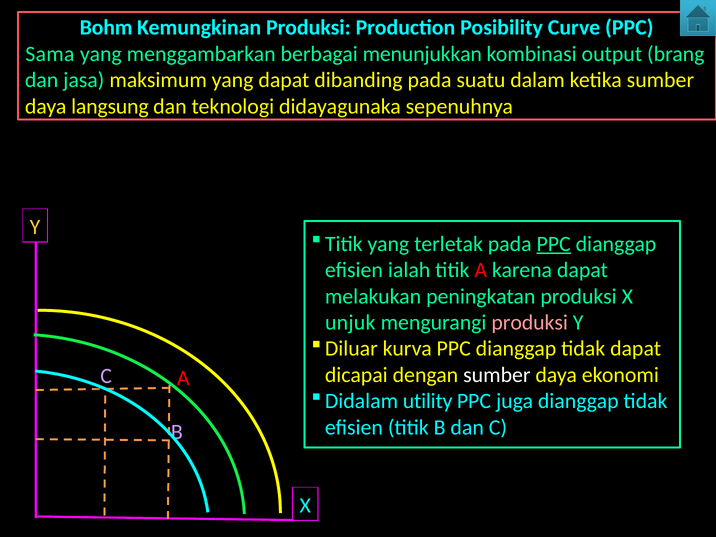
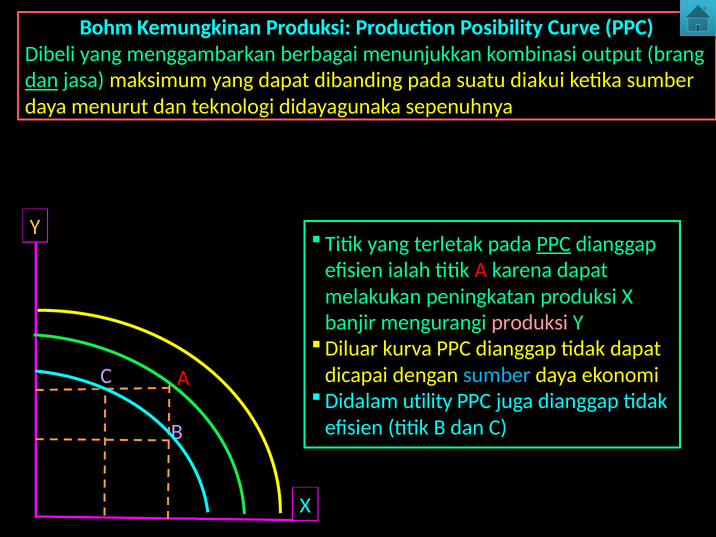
Sama: Sama -> Dibeli
dan at (42, 80) underline: none -> present
dalam: dalam -> diakui
langsung: langsung -> menurut
unjuk: unjuk -> banjir
sumber at (497, 375) colour: white -> light blue
